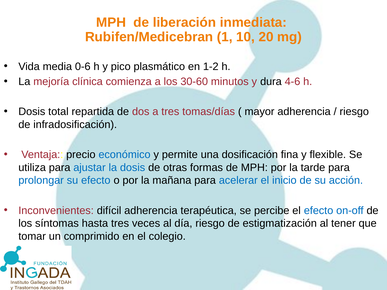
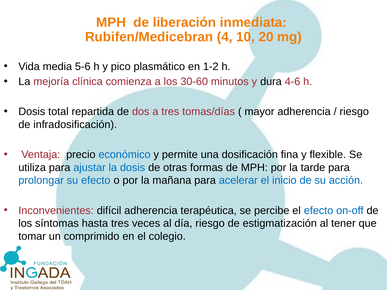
1: 1 -> 4
0-6: 0-6 -> 5-6
